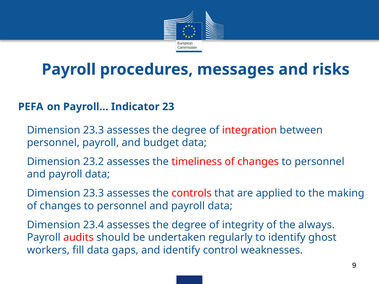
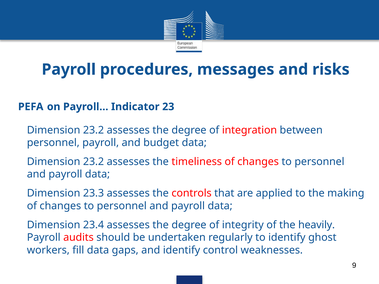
23.3 at (94, 130): 23.3 -> 23.2
always: always -> heavily
